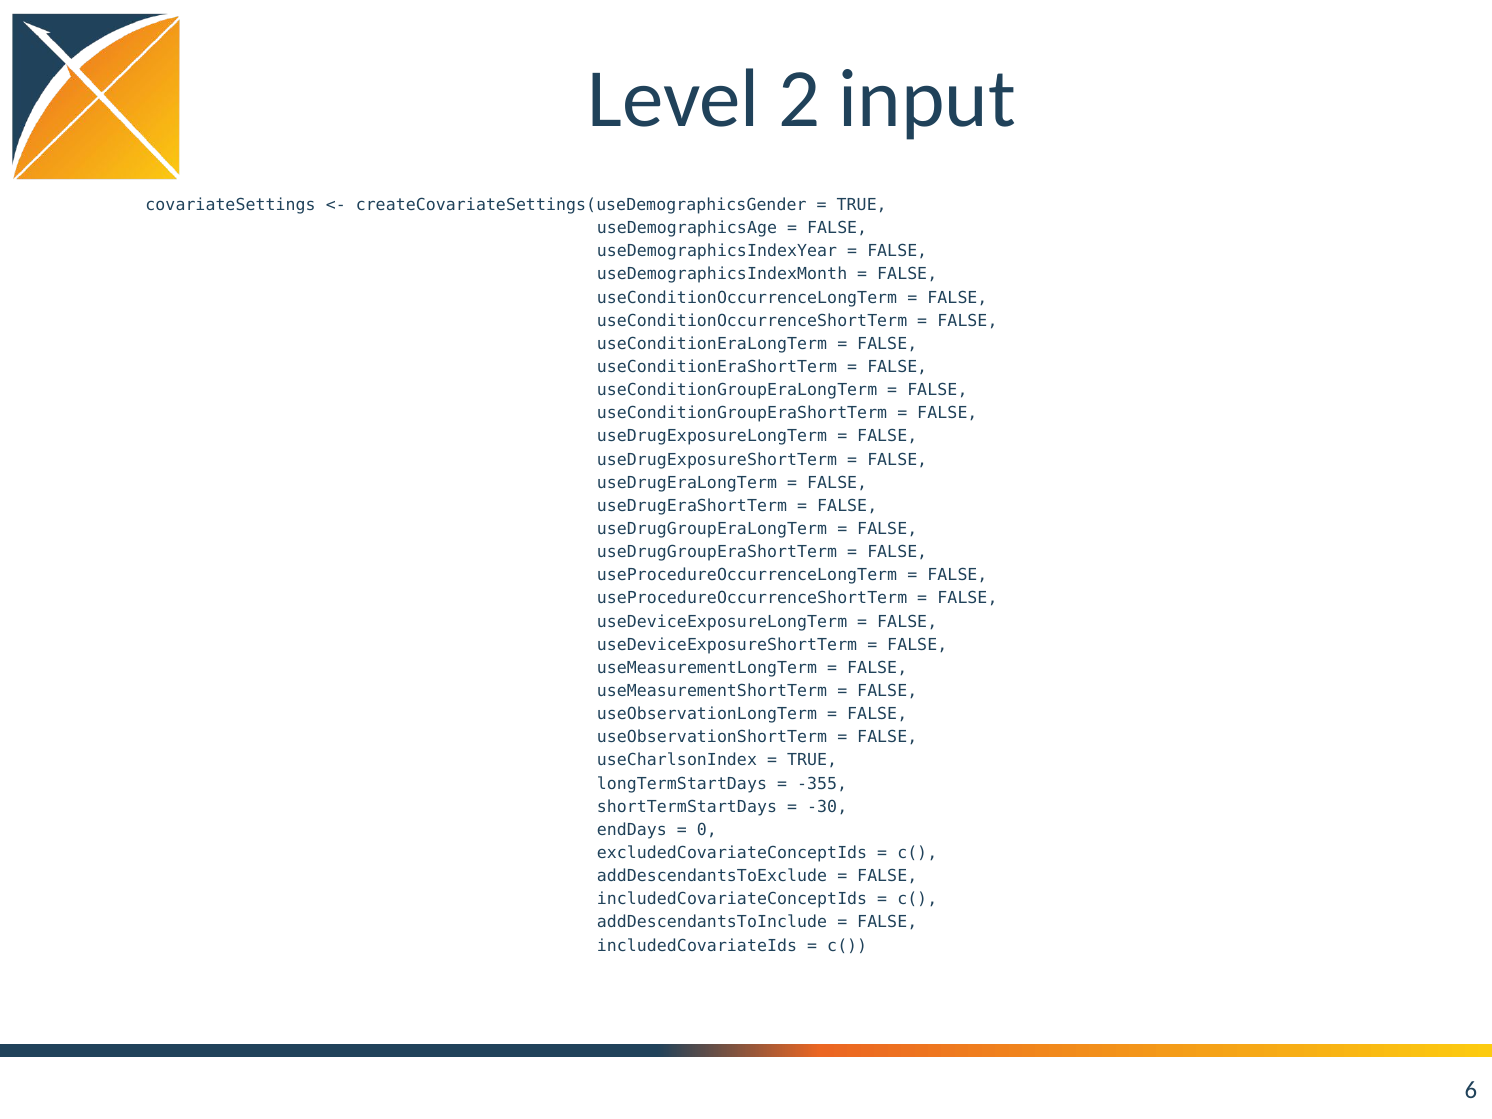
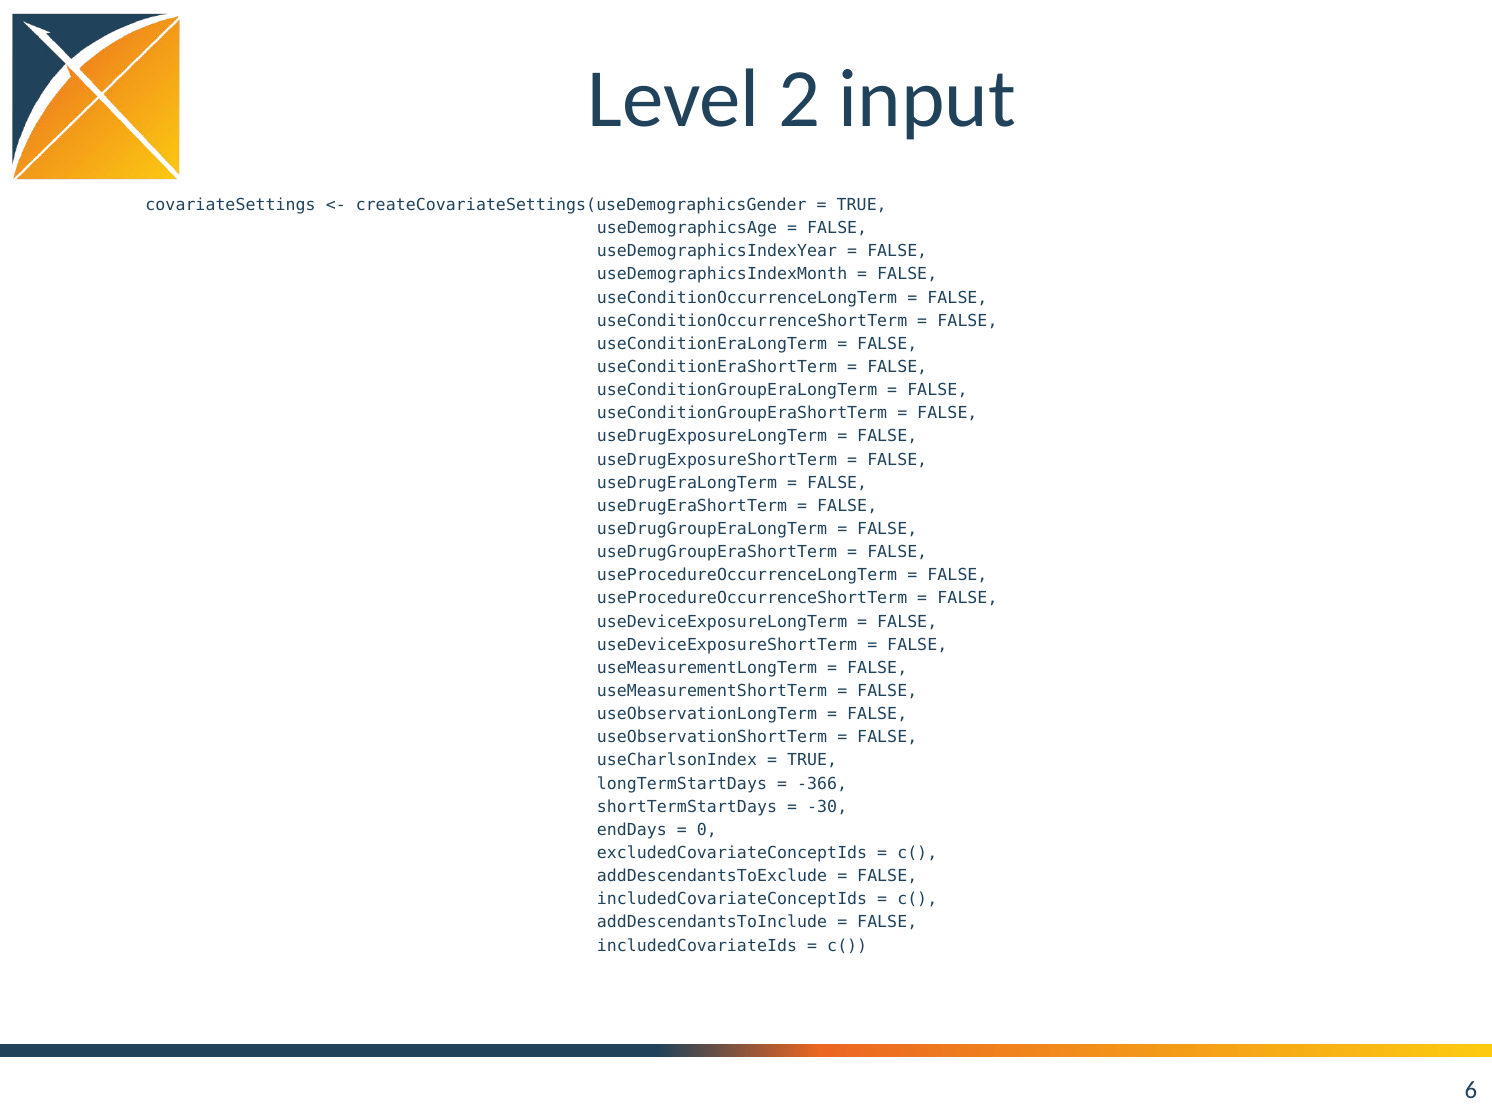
-355: -355 -> -366
